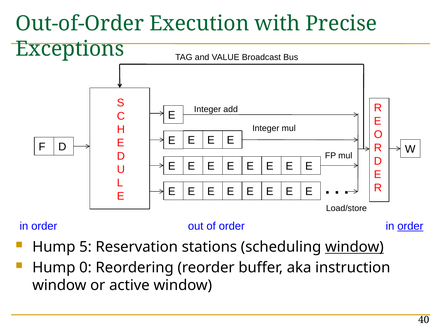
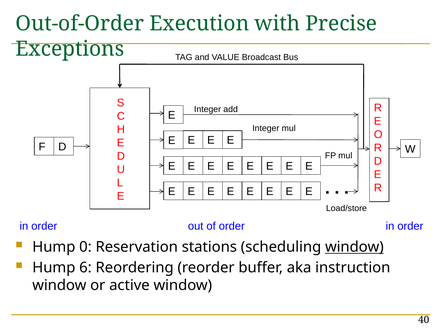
order at (410, 227) underline: present -> none
5: 5 -> 0
0: 0 -> 6
